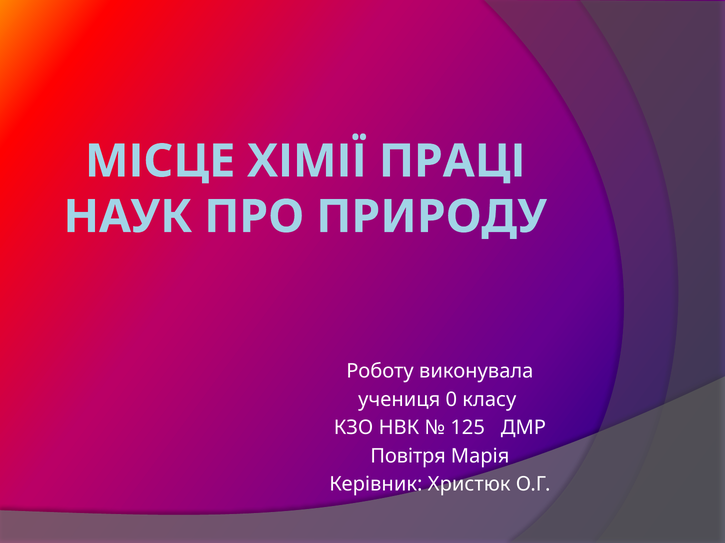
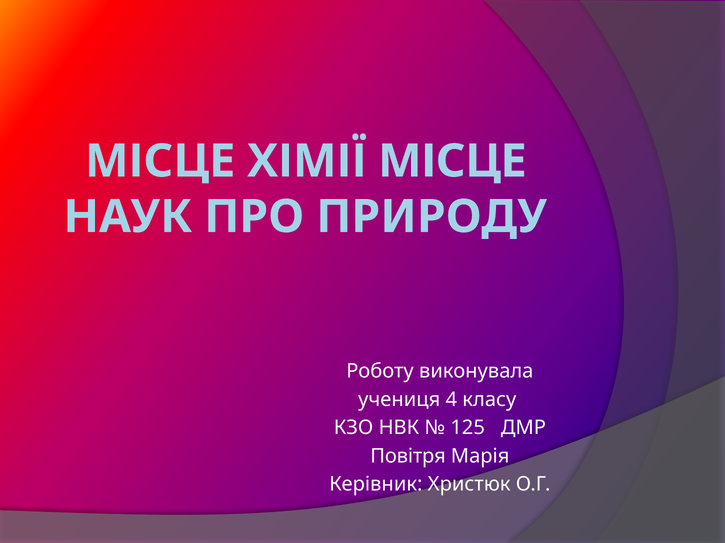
ХІМІЇ ПРАЦІ: ПРАЦІ -> МІСЦЕ
0: 0 -> 4
